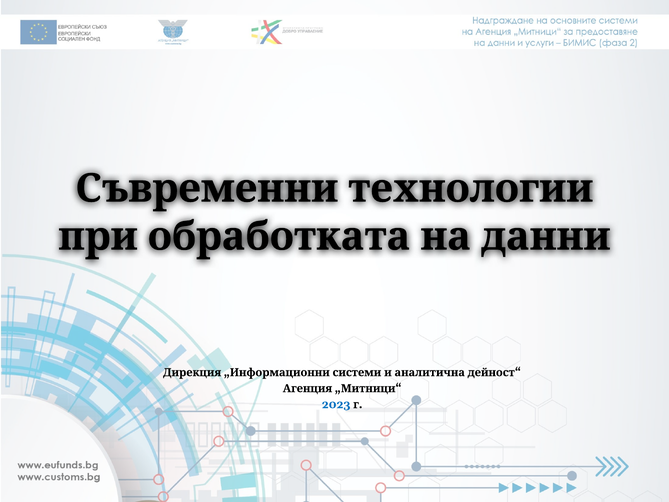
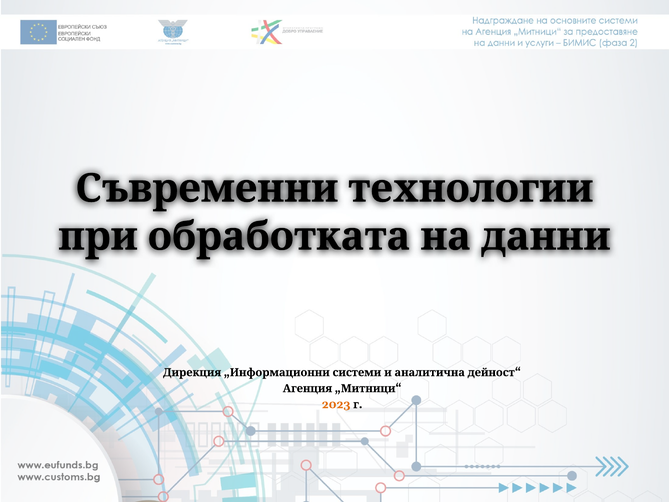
2023 colour: blue -> orange
